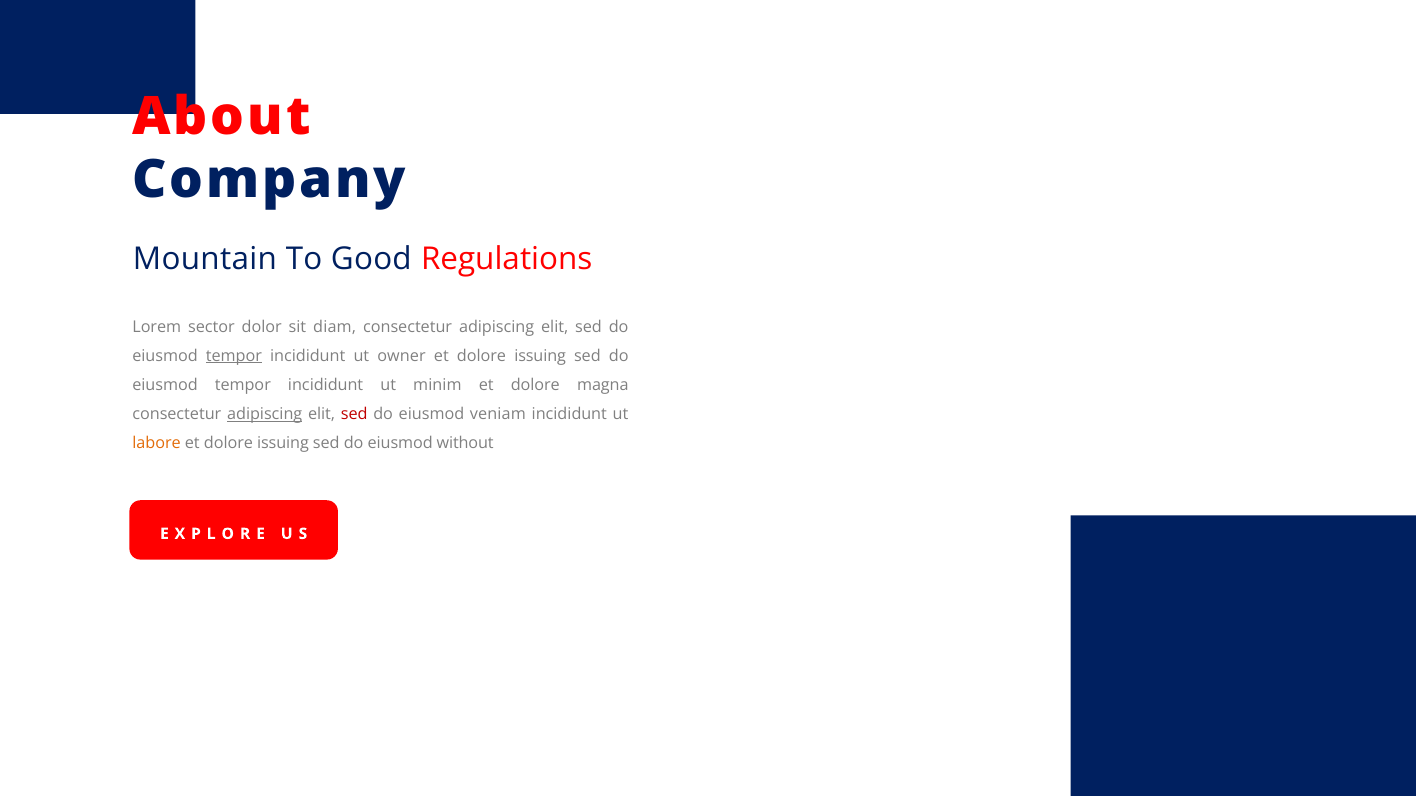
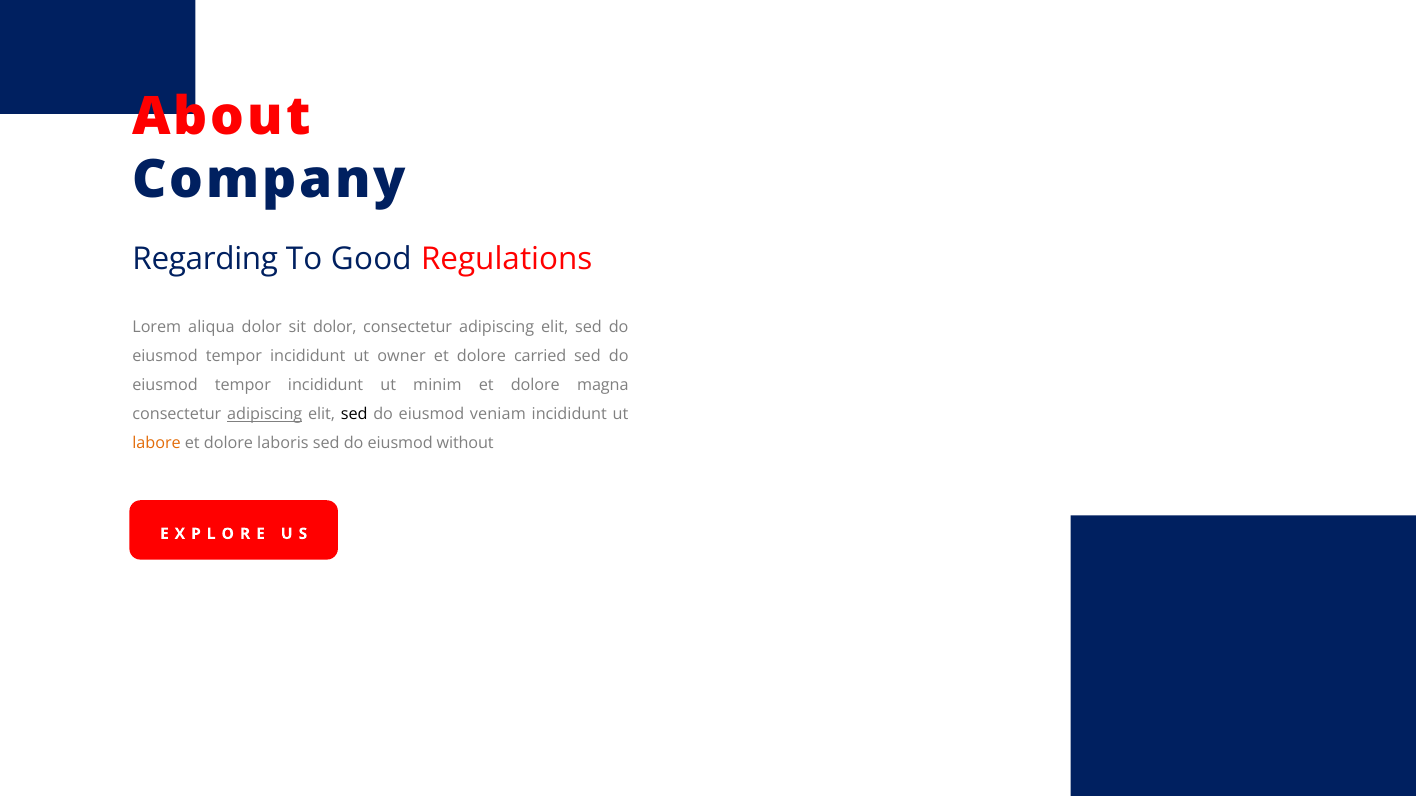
Mountain: Mountain -> Regarding
sector: sector -> aliqua
sit diam: diam -> dolor
tempor at (234, 356) underline: present -> none
issuing at (540, 356): issuing -> carried
sed at (354, 414) colour: red -> black
issuing at (283, 444): issuing -> laboris
